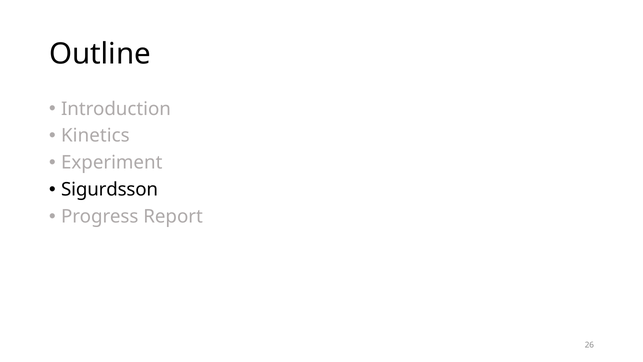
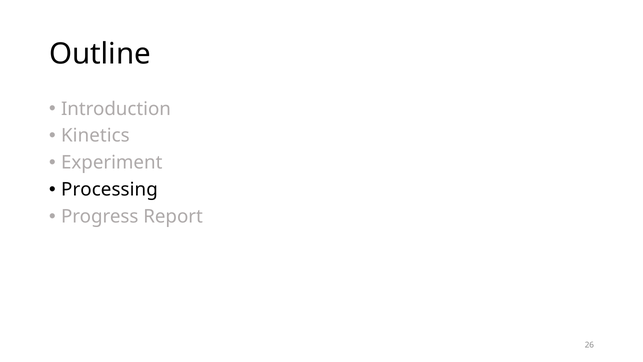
Sigurdsson: Sigurdsson -> Processing
